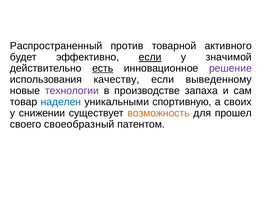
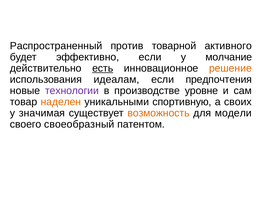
если at (150, 57) underline: present -> none
значимой: значимой -> молчание
решение colour: purple -> orange
качеству: качеству -> идеалам
выведенному: выведенному -> предпочтения
запаха: запаха -> уровне
наделен colour: blue -> orange
снижении: снижении -> значимая
прошел: прошел -> модели
